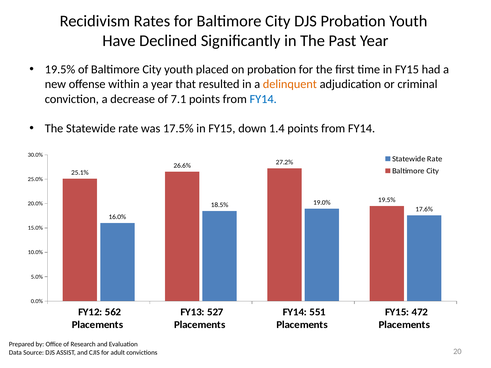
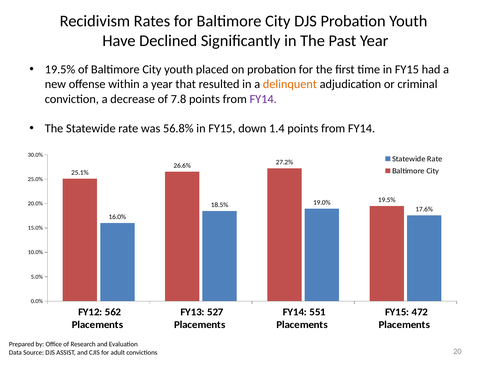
7.1: 7.1 -> 7.8
FY14 at (263, 99) colour: blue -> purple
17.5%: 17.5% -> 56.8%
